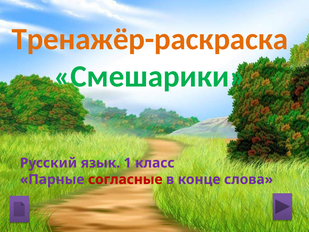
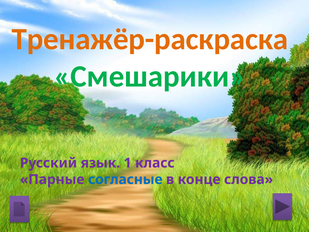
согласные colour: red -> blue
